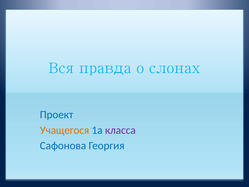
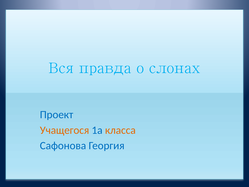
класса colour: purple -> orange
